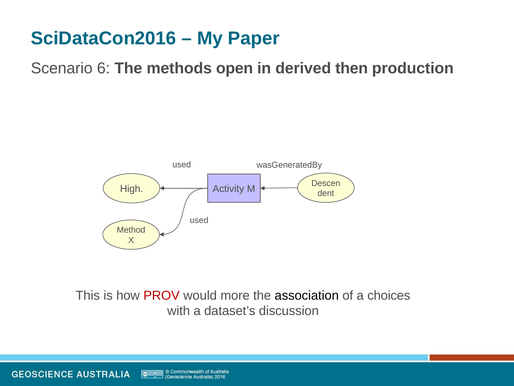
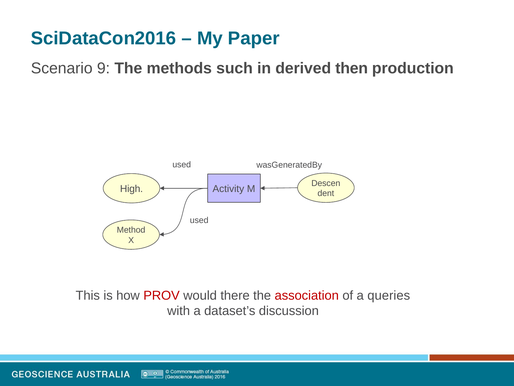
6: 6 -> 9
open: open -> such
more: more -> there
association colour: black -> red
choices: choices -> queries
